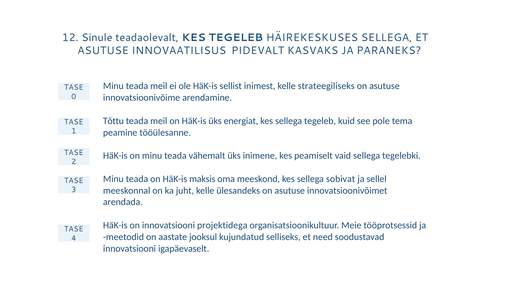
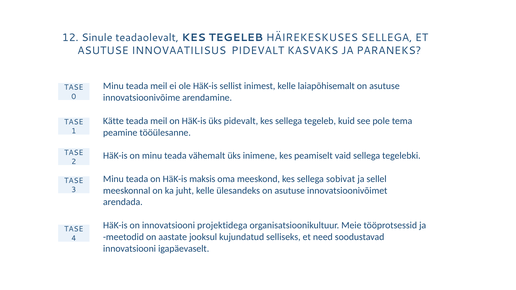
strateegiliseks: strateegiliseks -> laiapõhisemalt
Tõttu: Tõttu -> Kätte
üks energiat: energiat -> pidevalt
